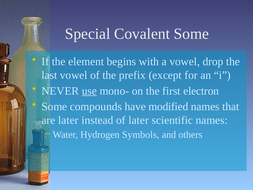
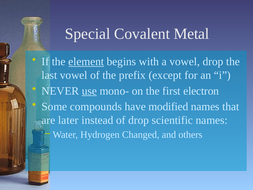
Covalent Some: Some -> Metal
element underline: none -> present
of later: later -> drop
Symbols: Symbols -> Changed
